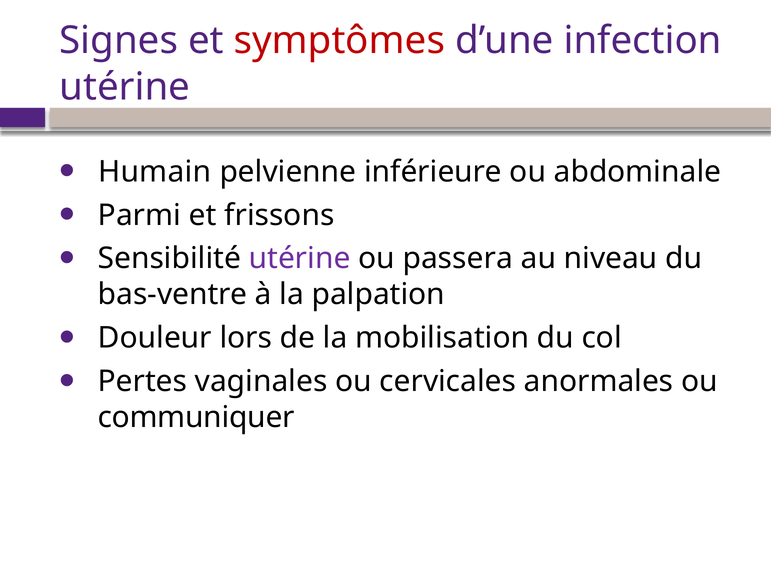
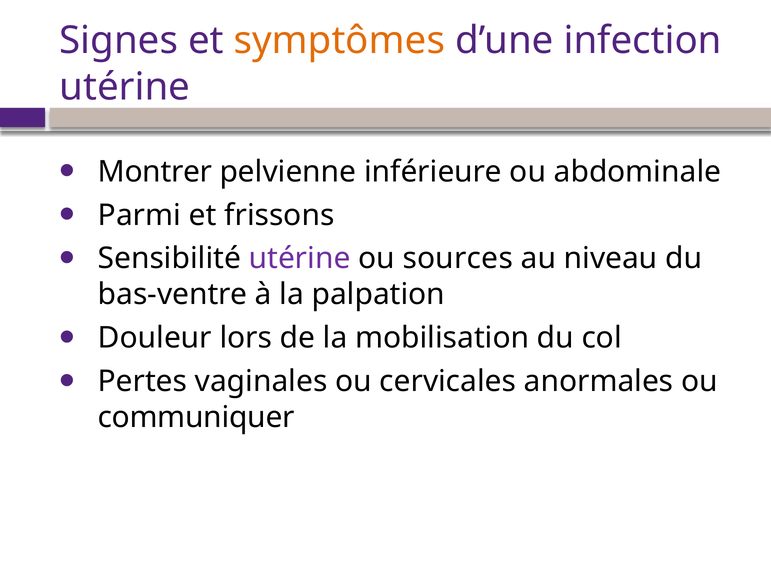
symptômes colour: red -> orange
Humain: Humain -> Montrer
passera: passera -> sources
